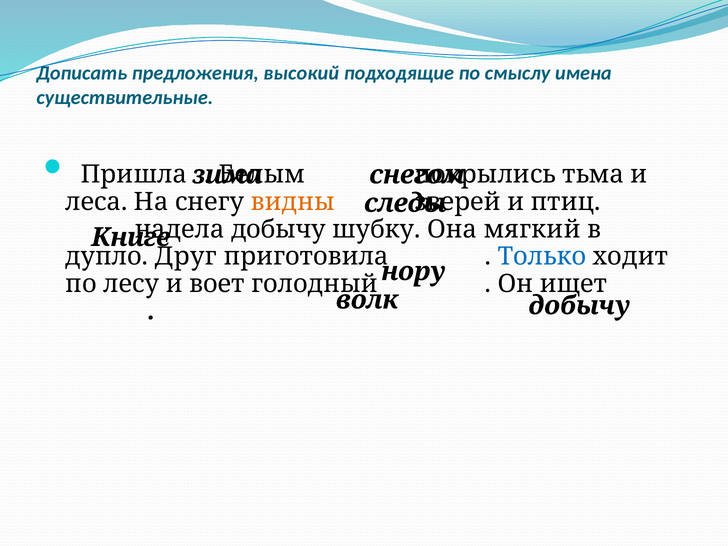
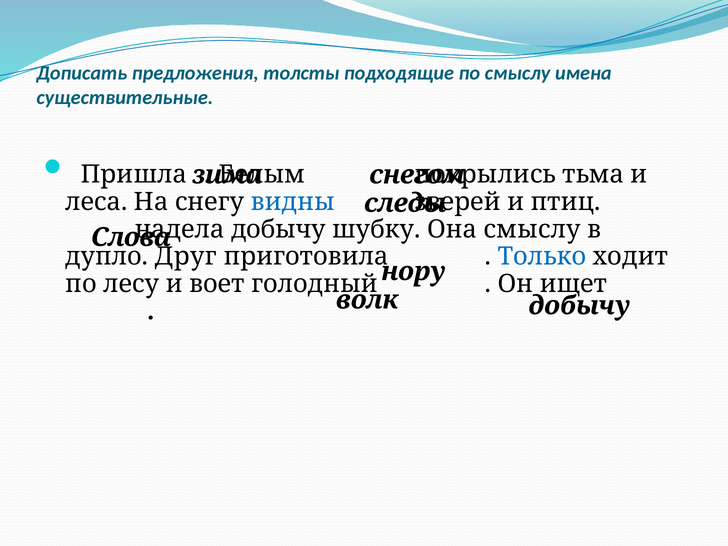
высокий: высокий -> толсты
видны colour: orange -> blue
Она мягкий: мягкий -> смыслу
Книге: Книге -> Слова
